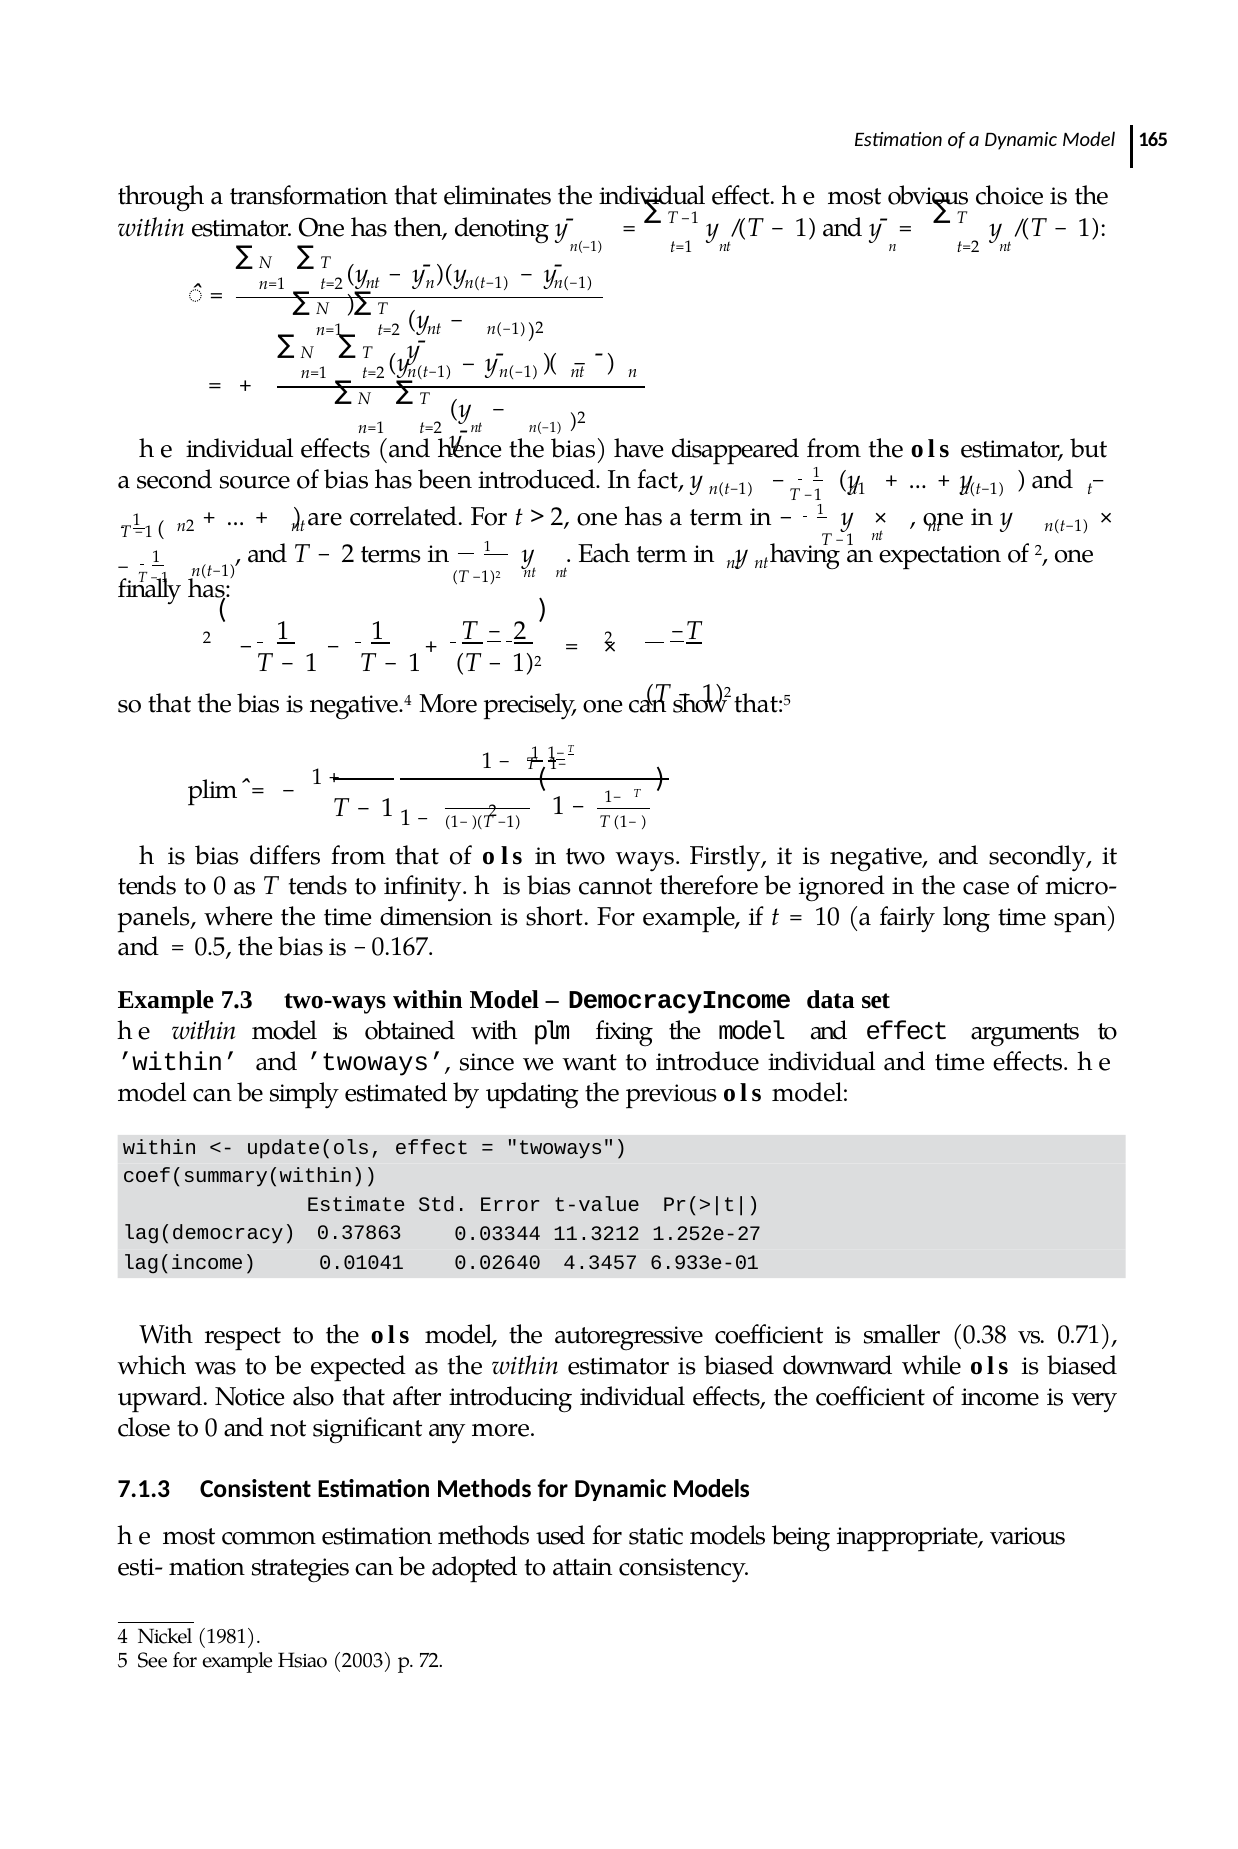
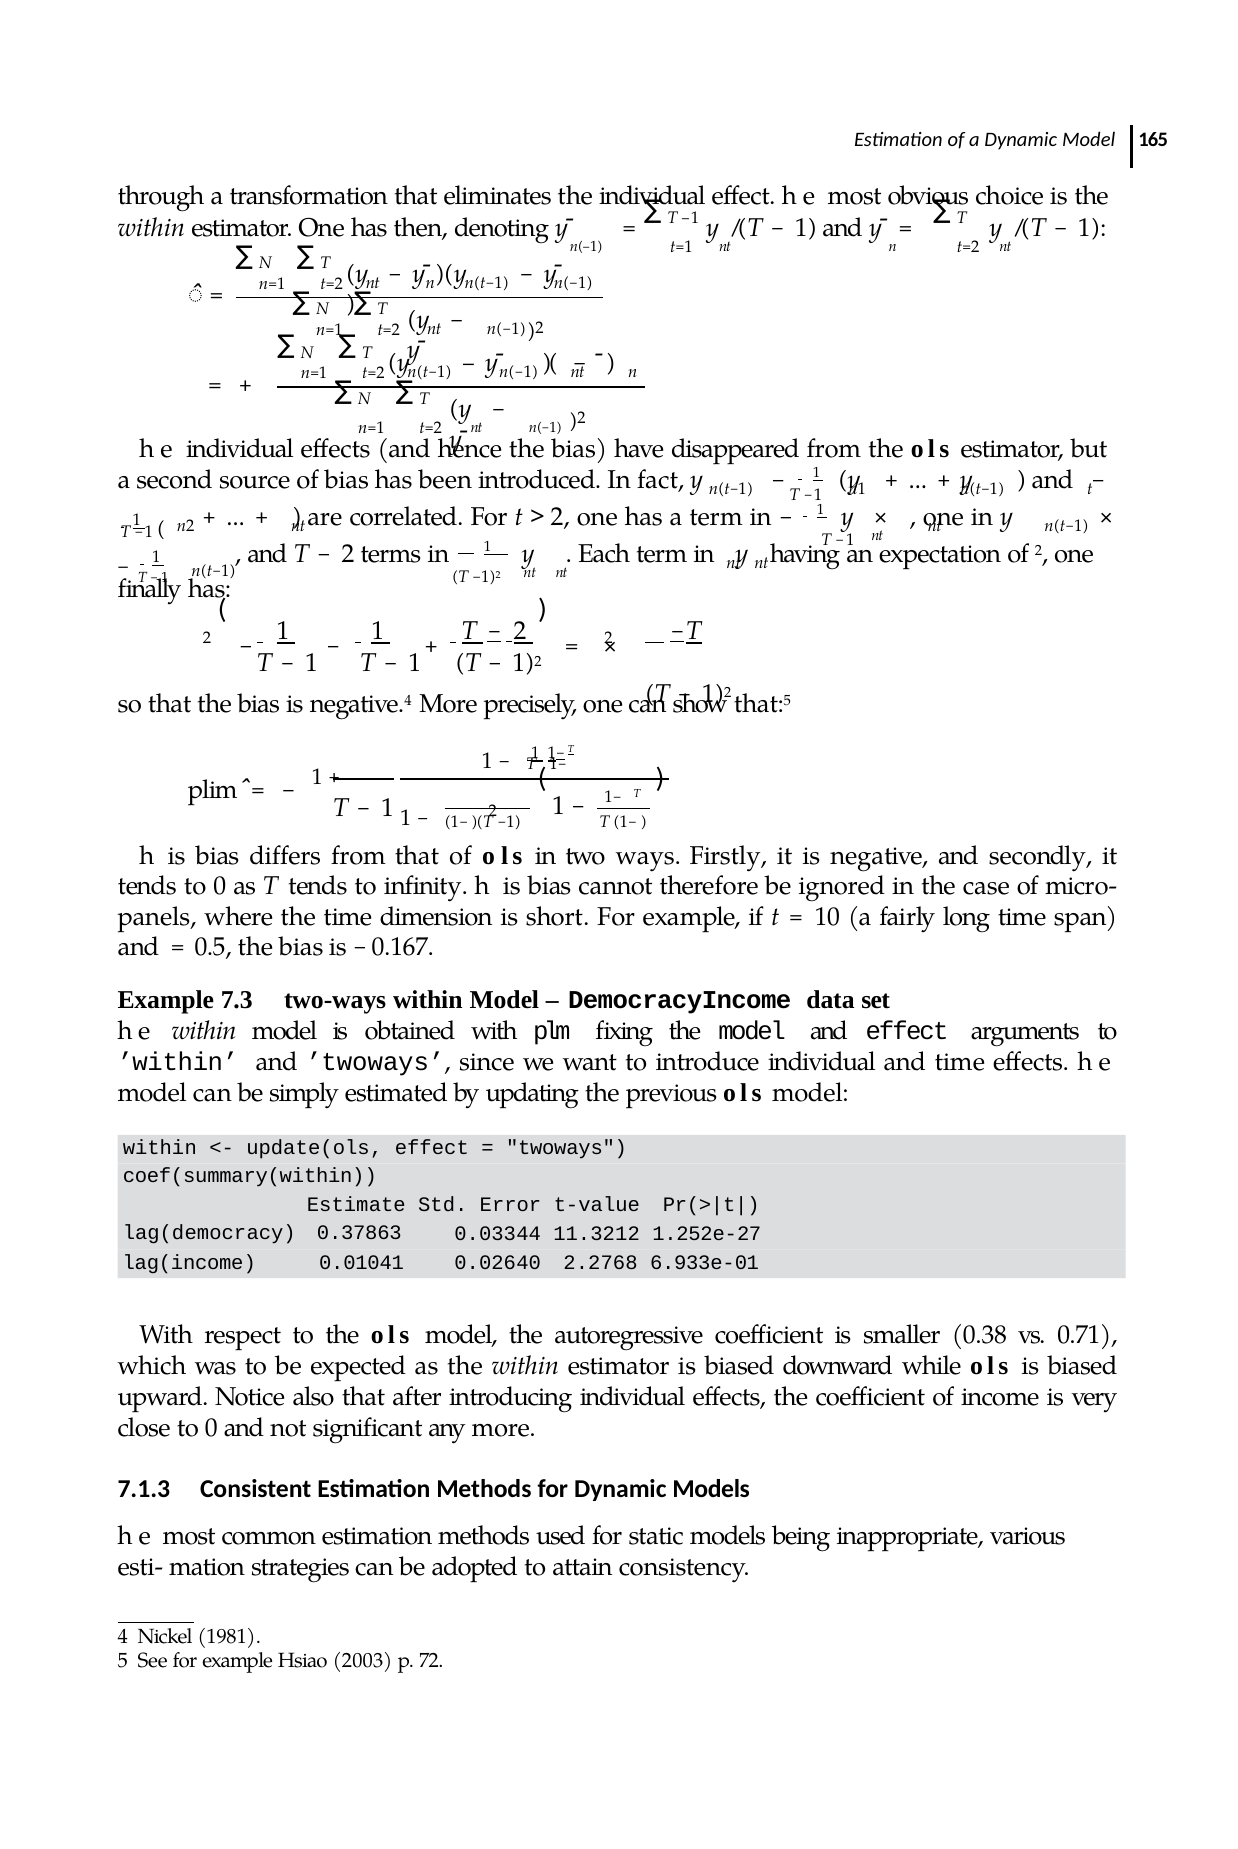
4.3457: 4.3457 -> 2.2768
